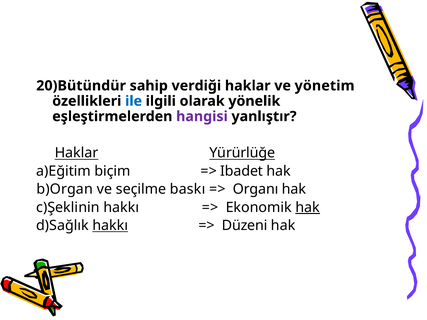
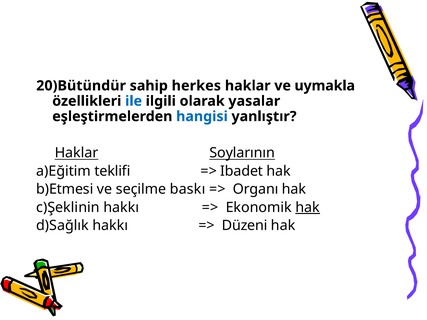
verdiği: verdiği -> herkes
yönetim: yönetim -> uymakla
yönelik: yönelik -> yasalar
hangisi colour: purple -> blue
Yürürlüğe: Yürürlüğe -> Soylarının
biçim: biçim -> teklifi
b)Organ: b)Organ -> b)Etmesi
hakkı at (110, 226) underline: present -> none
